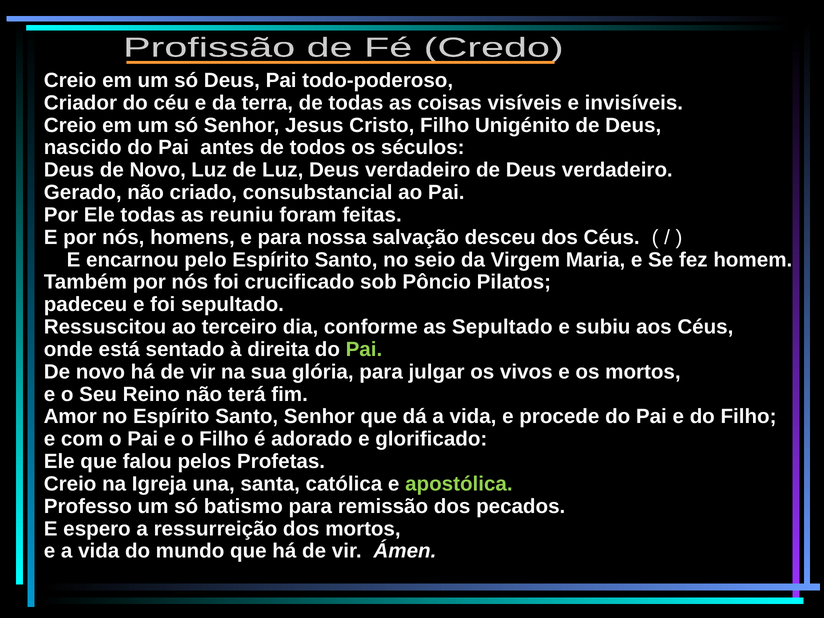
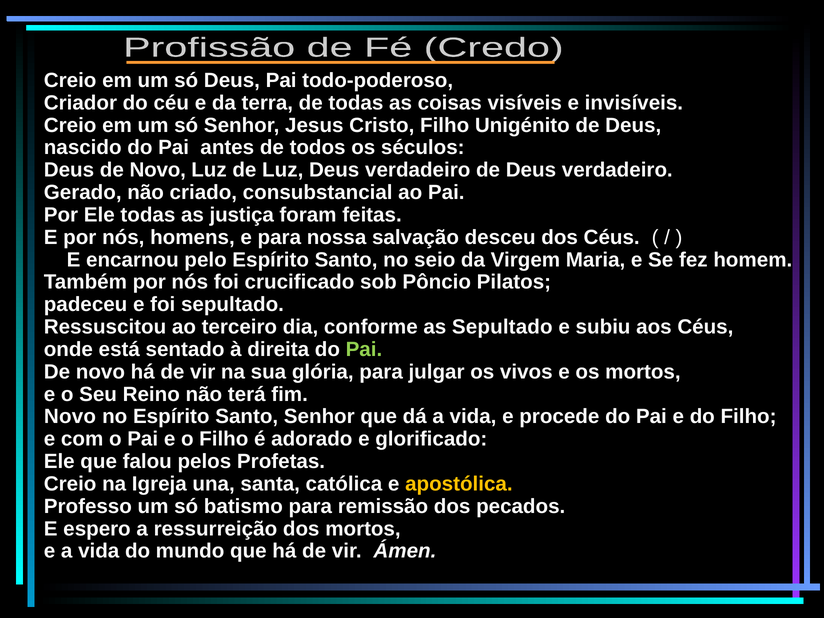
reuniu: reuniu -> justiça
Amor at (70, 417): Amor -> Novo
apostólica colour: light green -> yellow
